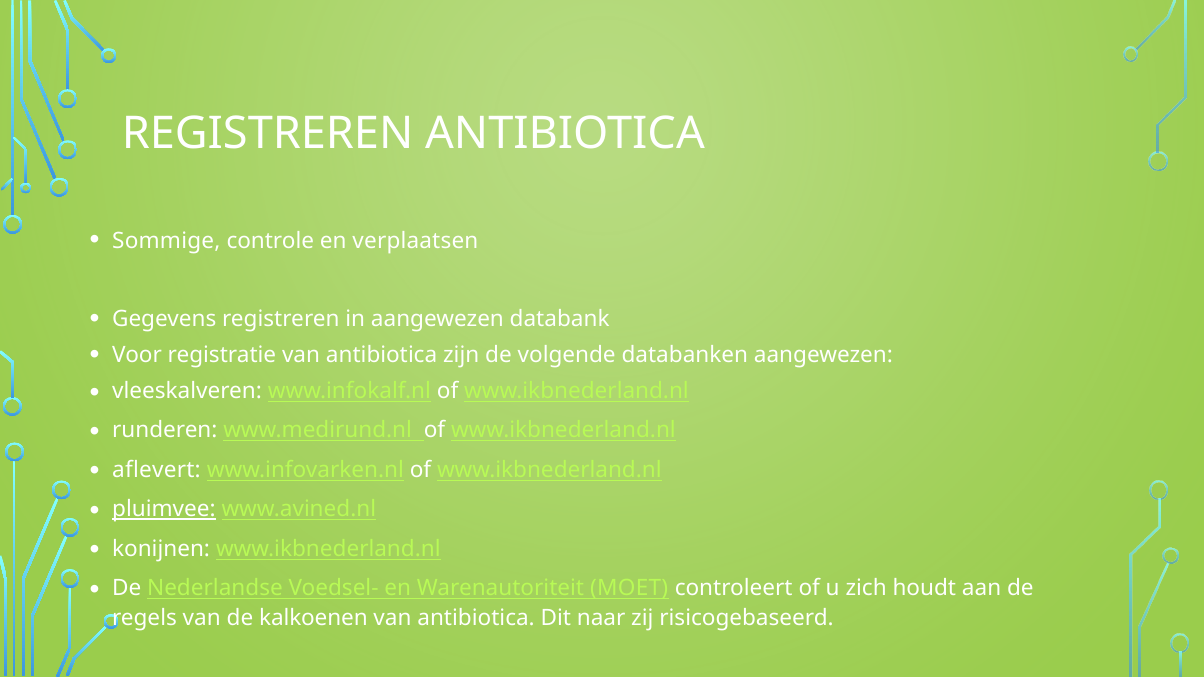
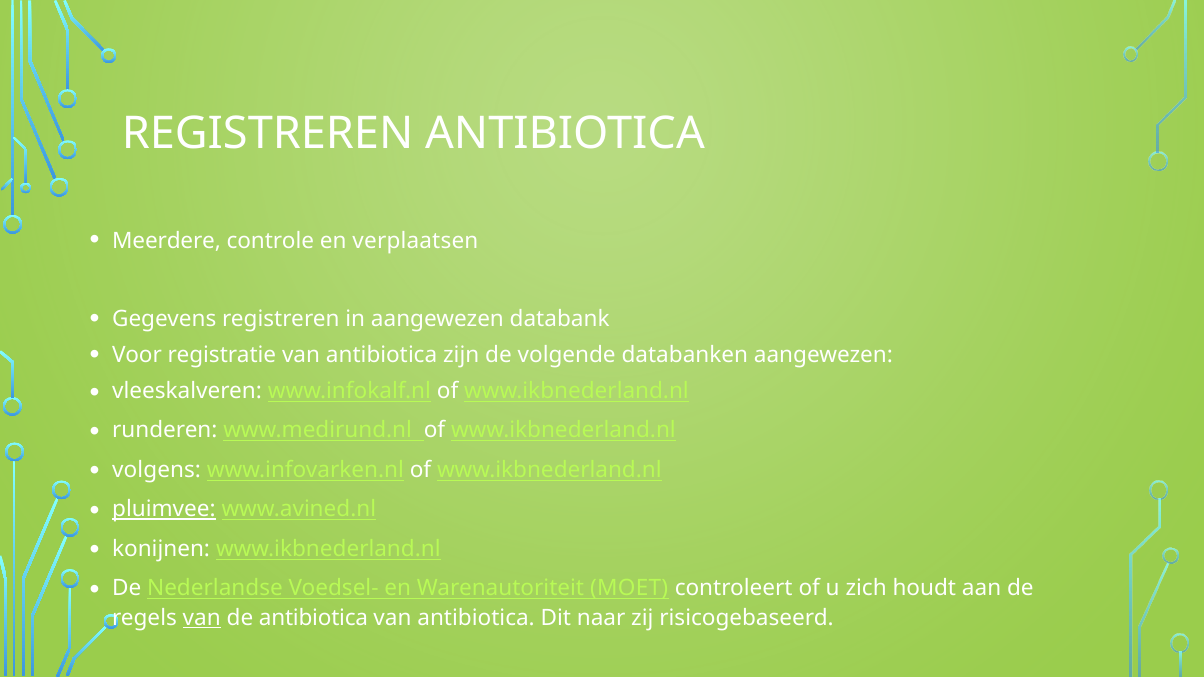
Sommige: Sommige -> Meerdere
aflevert: aflevert -> volgens
van at (202, 618) underline: none -> present
de kalkoenen: kalkoenen -> antibiotica
